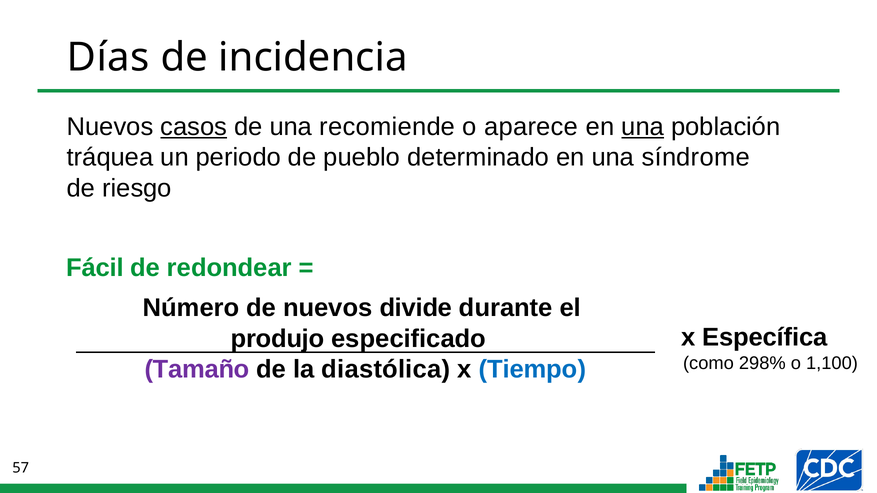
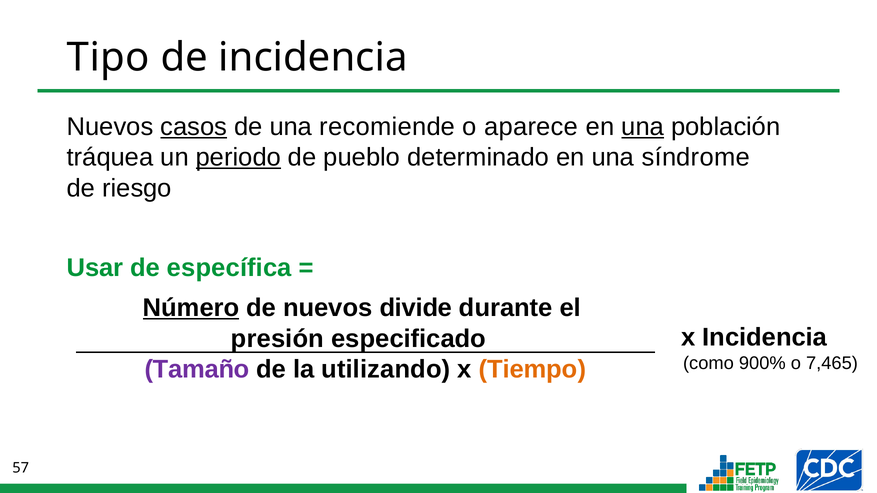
Días: Días -> Tipo
periodo underline: none -> present
Fácil: Fácil -> Usar
redondear: redondear -> específica
Número underline: none -> present
x Específica: Específica -> Incidencia
produjo: produjo -> presión
298%: 298% -> 900%
1,100: 1,100 -> 7,465
diastólica: diastólica -> utilizando
Tiempo colour: blue -> orange
